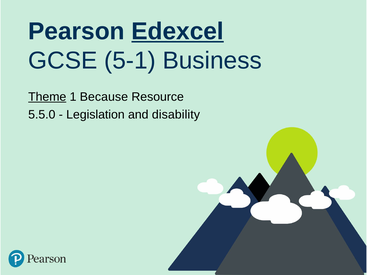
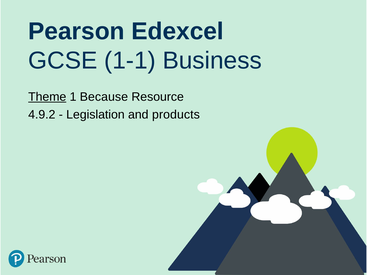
Edexcel underline: present -> none
5-1: 5-1 -> 1-1
5.5.0: 5.5.0 -> 4.9.2
disability: disability -> products
